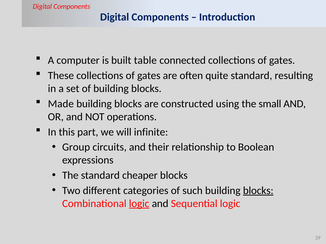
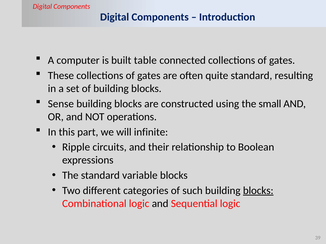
Made: Made -> Sense
Group: Group -> Ripple
cheaper: cheaper -> variable
logic at (139, 204) underline: present -> none
